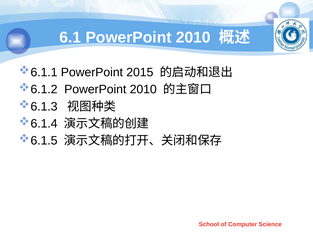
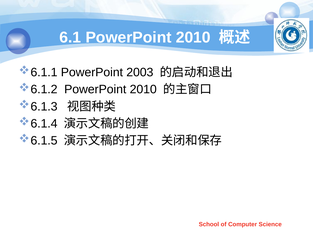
2015: 2015 -> 2003
